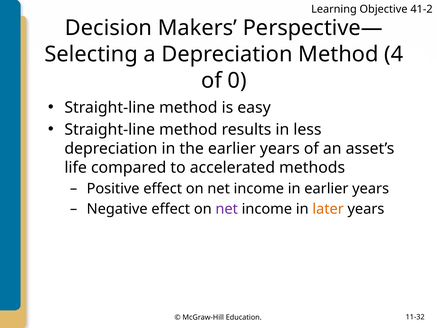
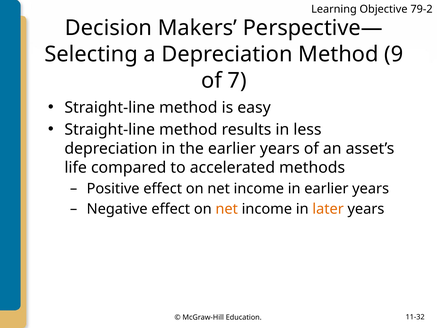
41-2: 41-2 -> 79-2
4: 4 -> 9
0: 0 -> 7
net at (227, 209) colour: purple -> orange
